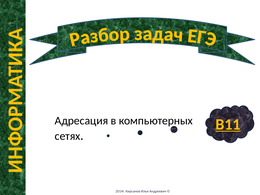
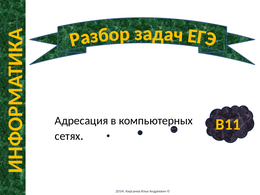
В11 underline: present -> none
